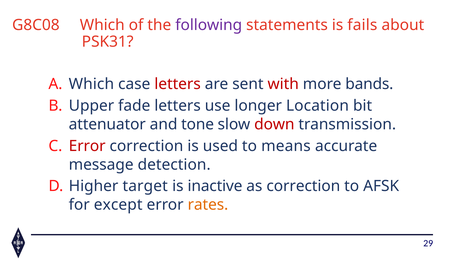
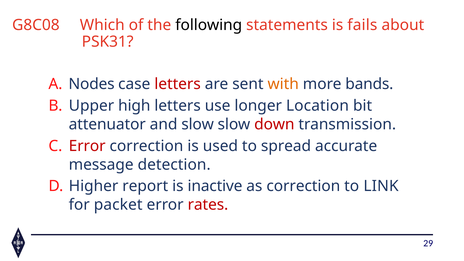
following colour: purple -> black
Which at (91, 84): Which -> Nodes
with colour: red -> orange
fade: fade -> high
and tone: tone -> slow
means: means -> spread
target: target -> report
AFSK: AFSK -> LINK
except: except -> packet
rates colour: orange -> red
